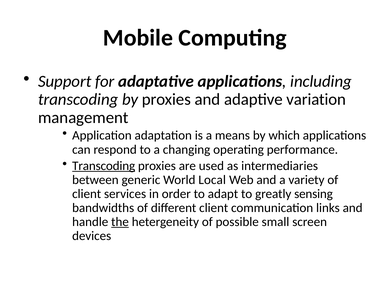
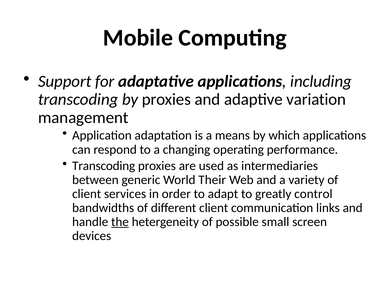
Transcoding at (104, 166) underline: present -> none
Local: Local -> Their
sensing: sensing -> control
